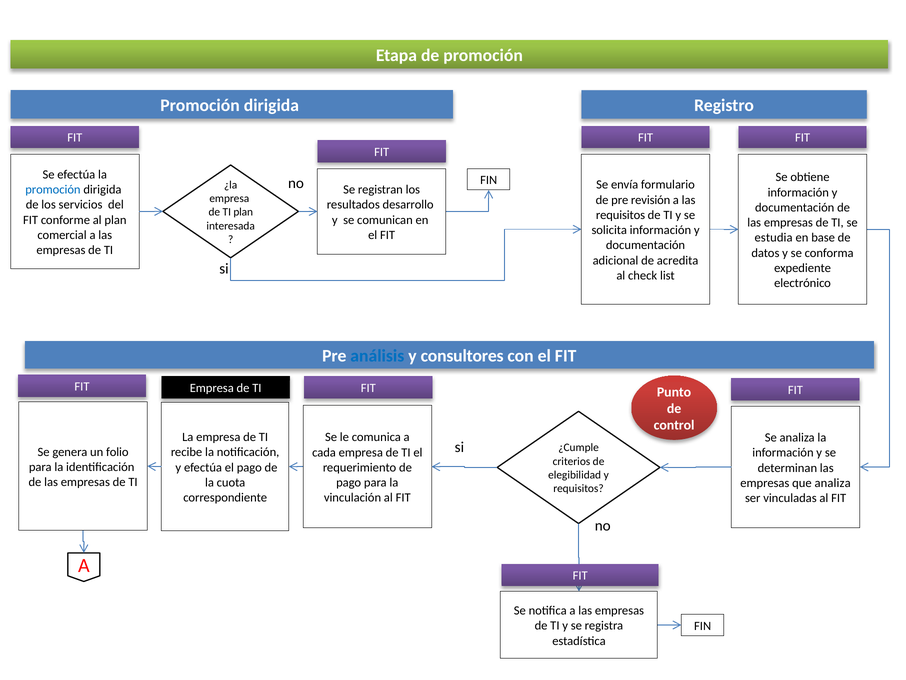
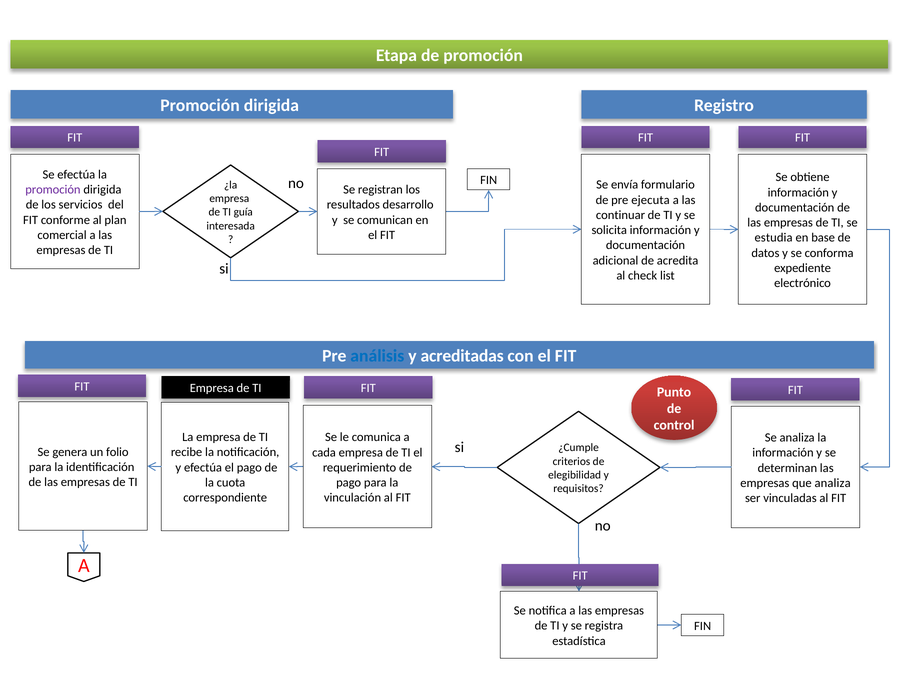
promoción at (53, 189) colour: blue -> purple
revisión: revisión -> ejecuta
TI plan: plan -> guía
requisitos at (621, 215): requisitos -> continuar
consultores: consultores -> acreditadas
